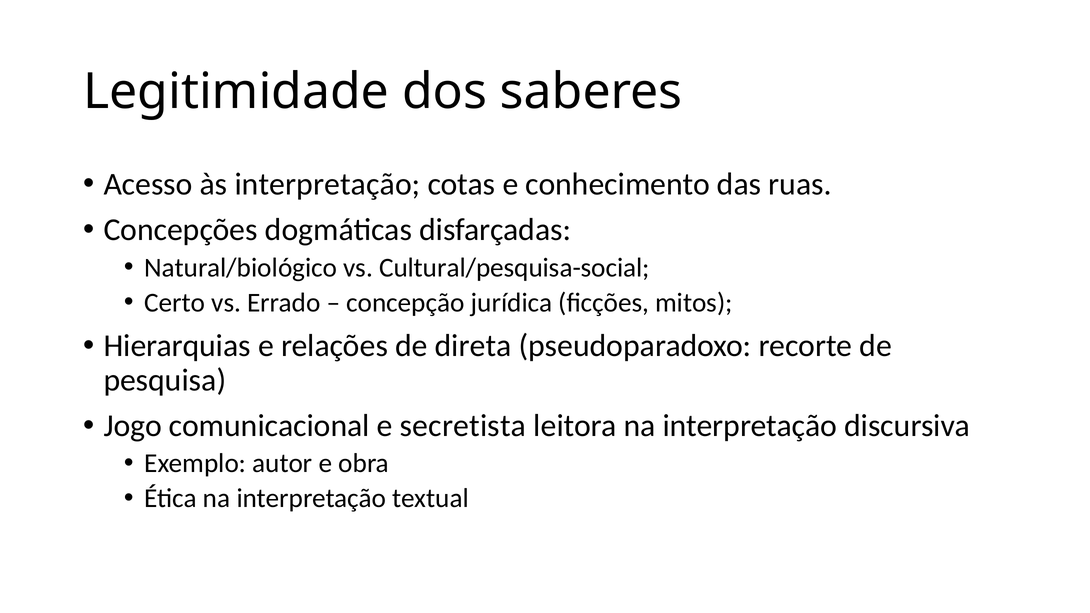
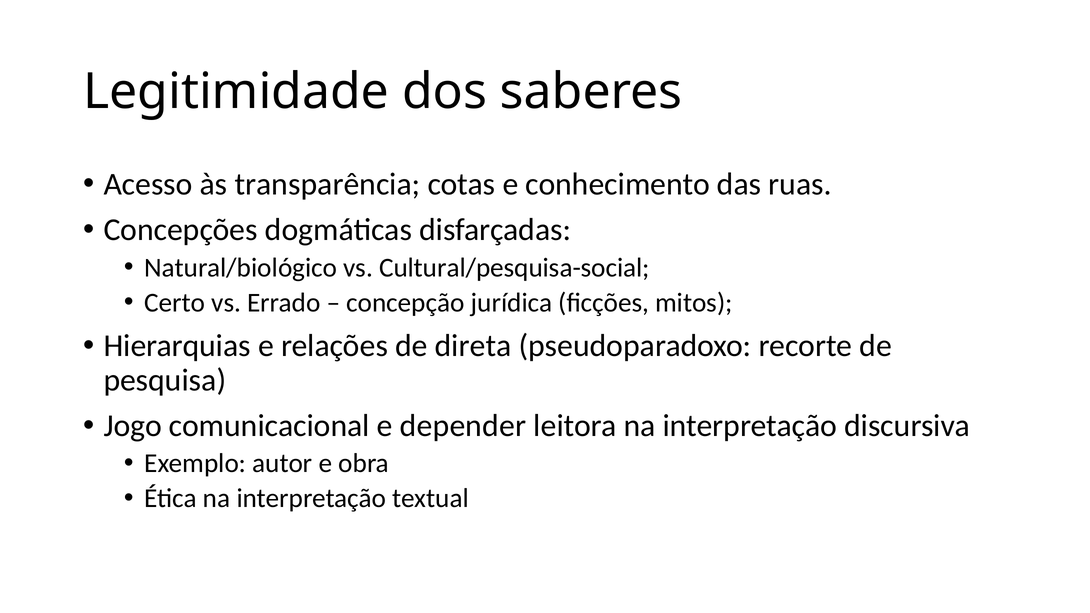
às interpretação: interpretação -> transparência
secretista: secretista -> depender
